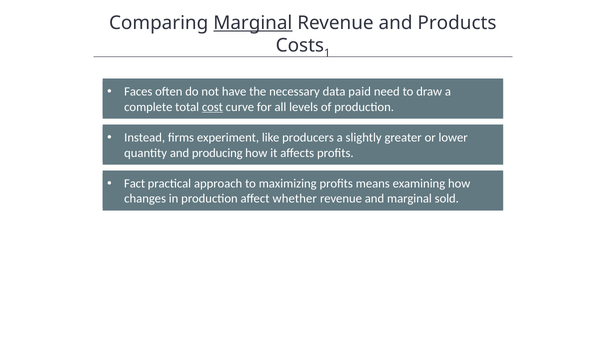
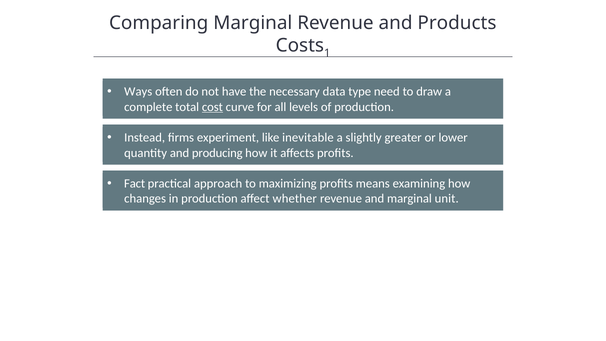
Marginal at (253, 23) underline: present -> none
Faces: Faces -> Ways
paid: paid -> type
producers: producers -> inevitable
sold: sold -> unit
